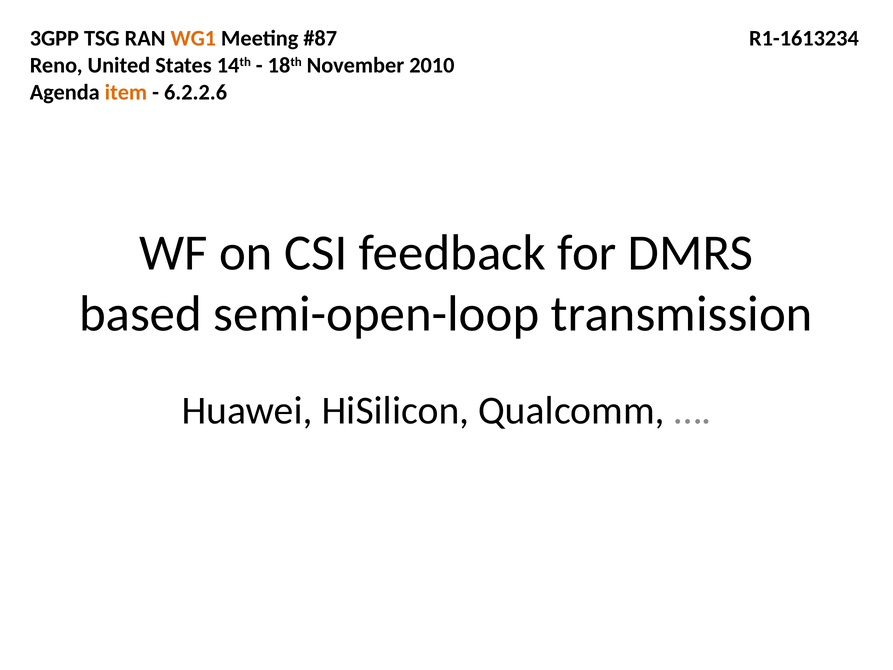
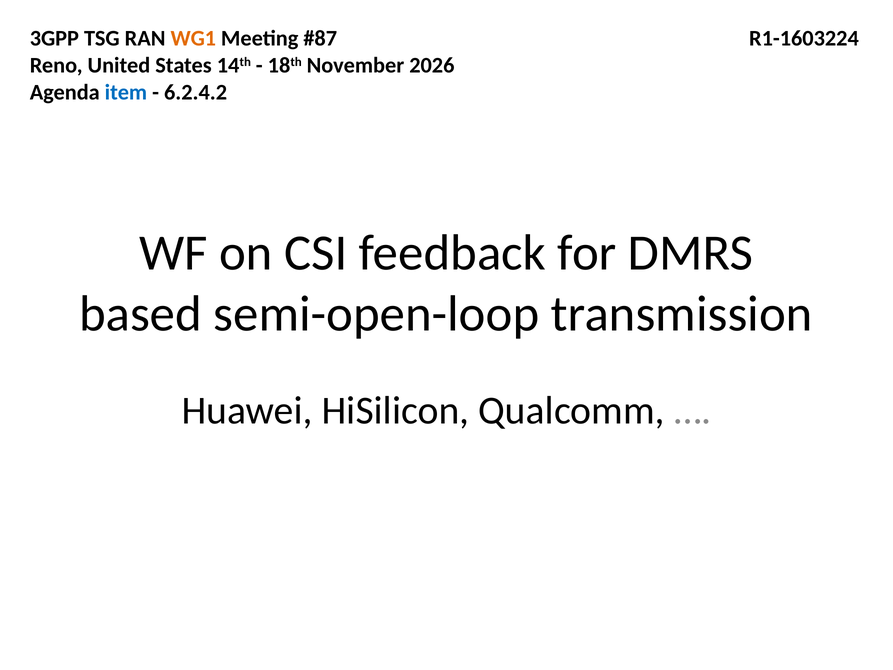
R1-1613234: R1-1613234 -> R1-1603224
2010: 2010 -> 2026
item colour: orange -> blue
6.2.2.6: 6.2.2.6 -> 6.2.4.2
